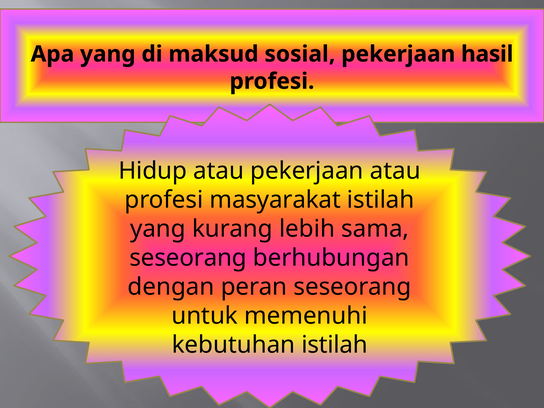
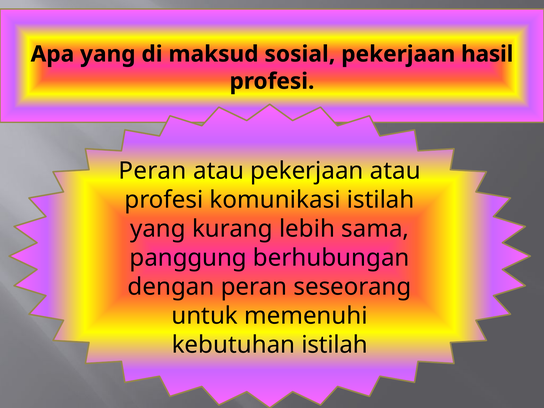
Hidup at (153, 171): Hidup -> Peran
masyarakat: masyarakat -> komunikasi
seseorang at (188, 258): seseorang -> panggung
